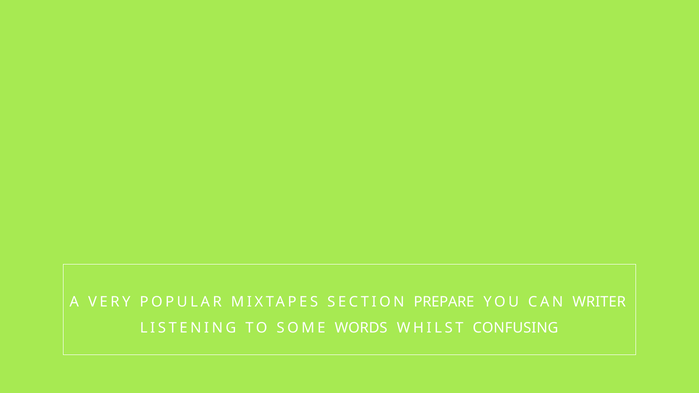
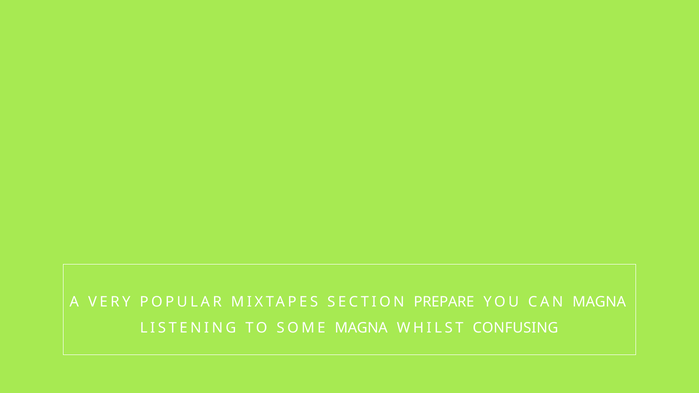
CAN WRITER: WRITER -> MAGNA
SOME WORDS: WORDS -> MAGNA
